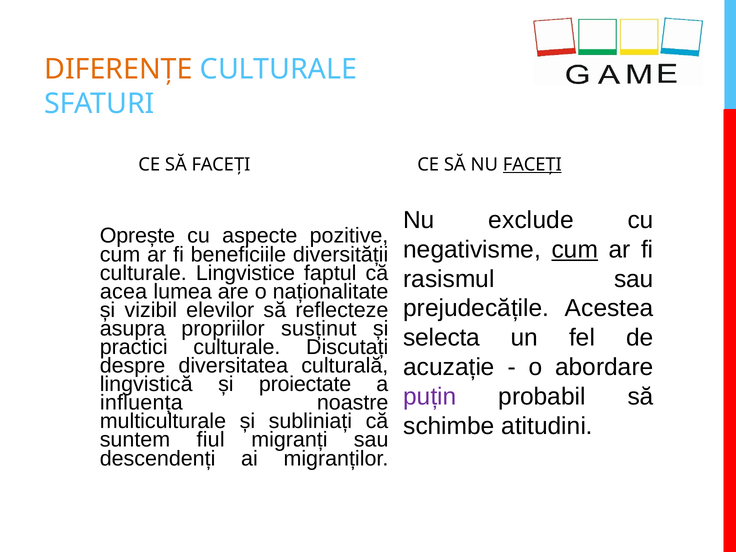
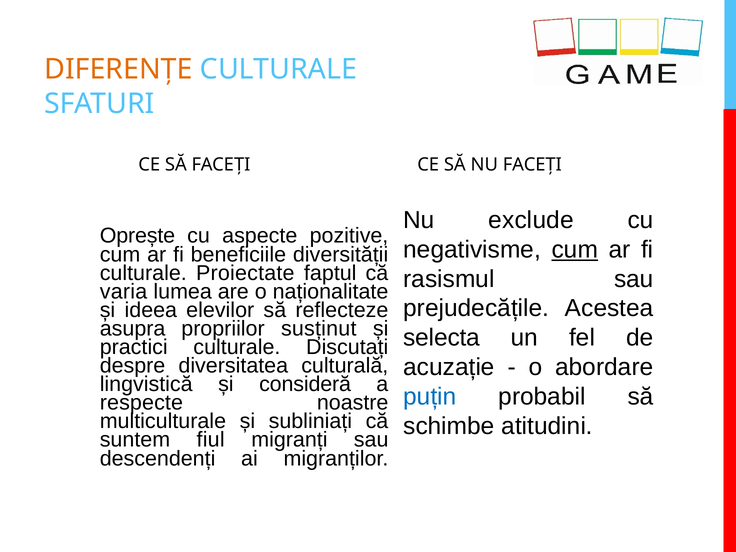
FACEȚI at (532, 165) underline: present -> none
Lingvistice: Lingvistice -> Proiectate
acea: acea -> varia
vizibil: vizibil -> ideea
proiectate: proiectate -> consideră
puțin colour: purple -> blue
influența: influența -> respecte
